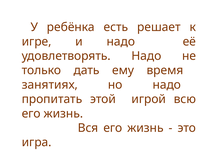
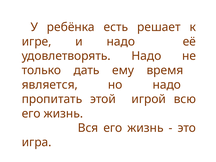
занятиях: занятиях -> является
